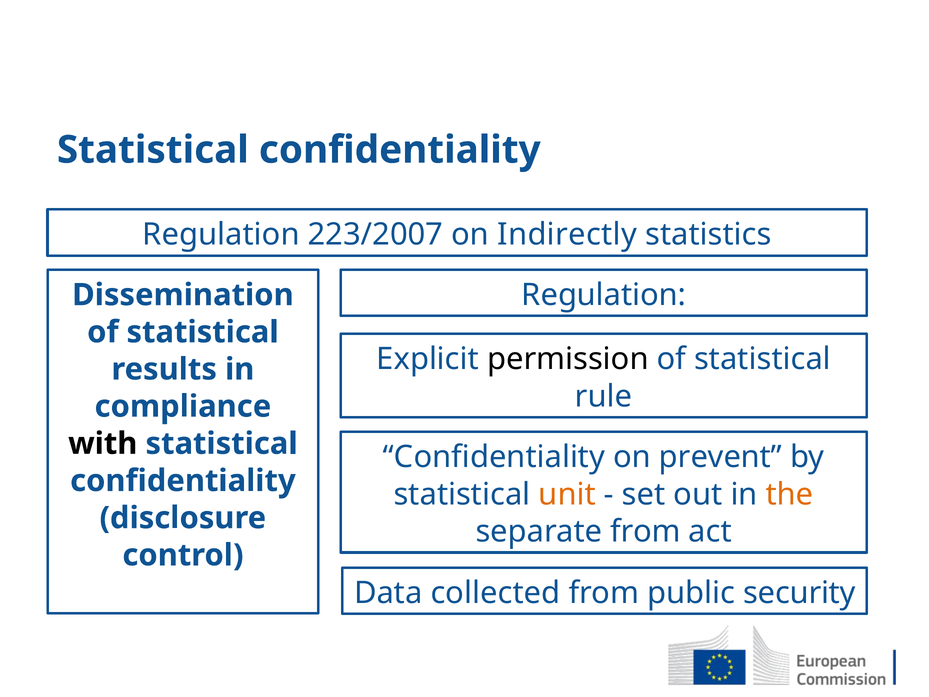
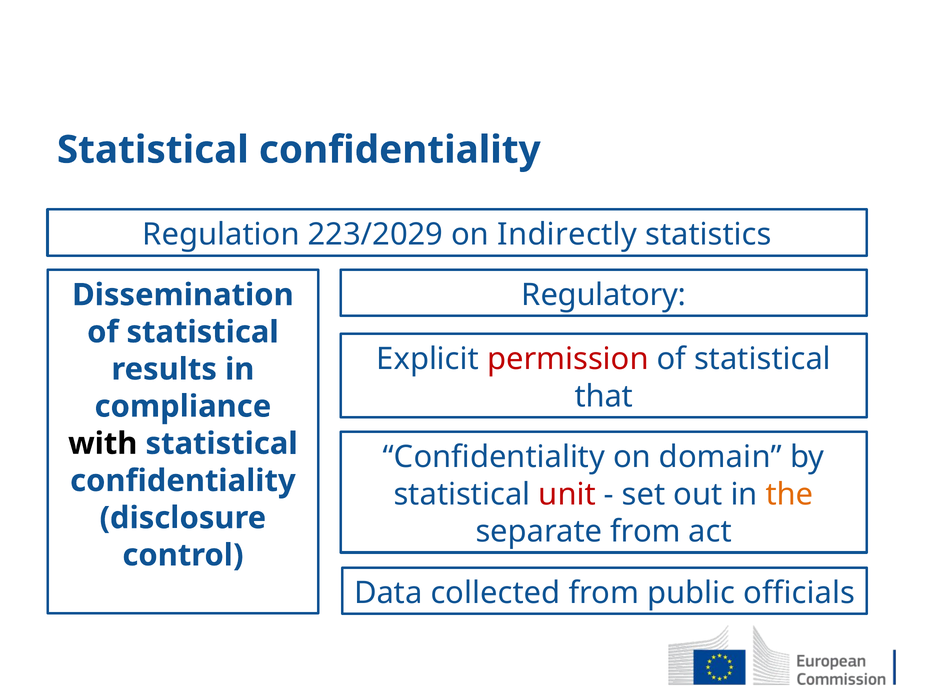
223/2007: 223/2007 -> 223/2029
Regulation at (604, 295): Regulation -> Regulatory
permission colour: black -> red
rule: rule -> that
prevent: prevent -> domain
unit colour: orange -> red
security: security -> officials
